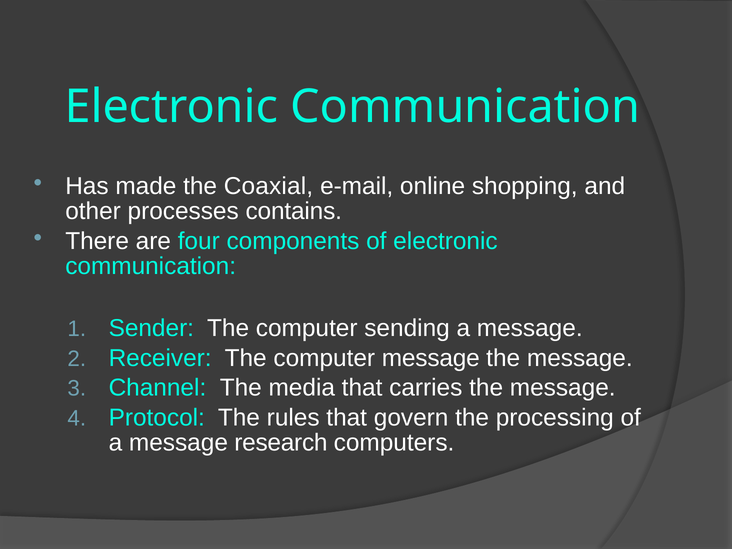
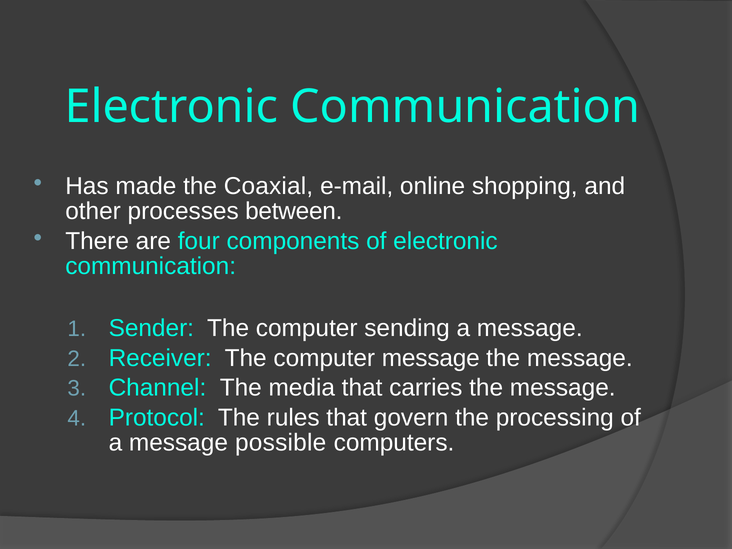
contains: contains -> between
research: research -> possible
